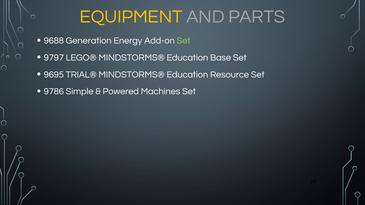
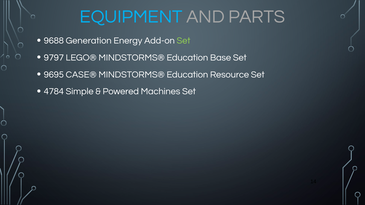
EQUIPMENT colour: yellow -> light blue
TRIAL®: TRIAL® -> CASE®
9786: 9786 -> 4784
